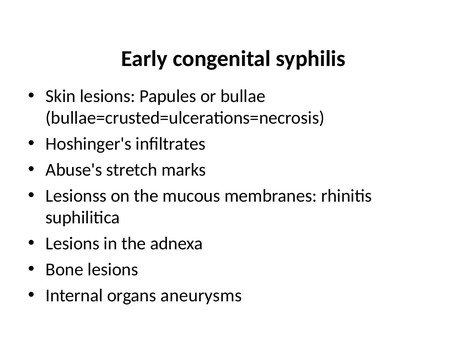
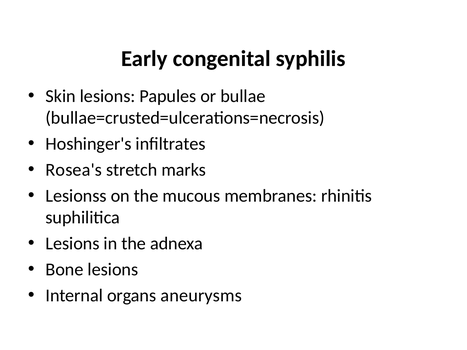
Abuse's: Abuse's -> Rosea's
